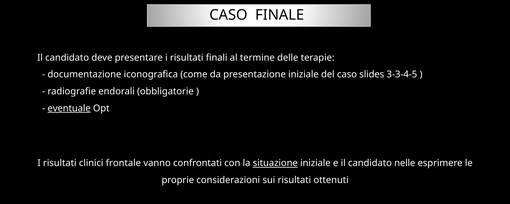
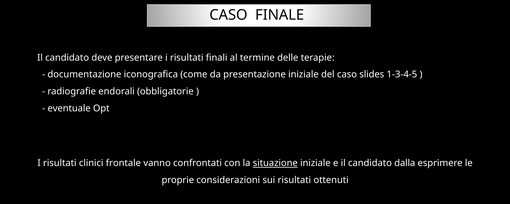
3-3-4-5: 3-3-4-5 -> 1-3-4-5
eventuale underline: present -> none
nelle: nelle -> dalla
